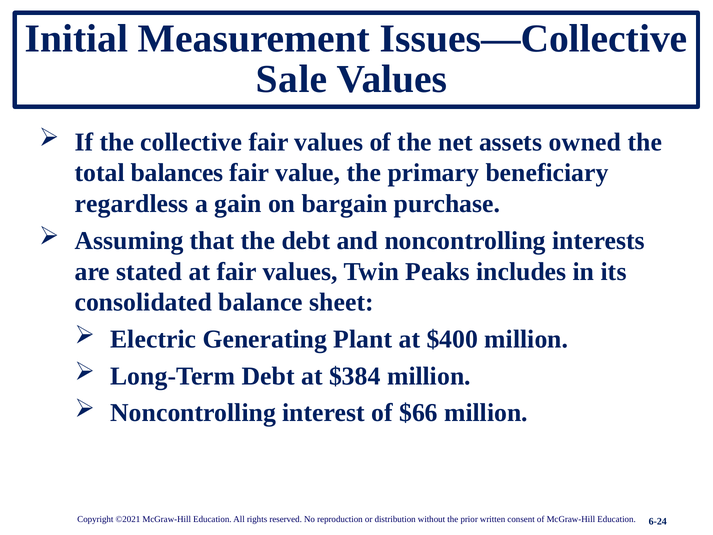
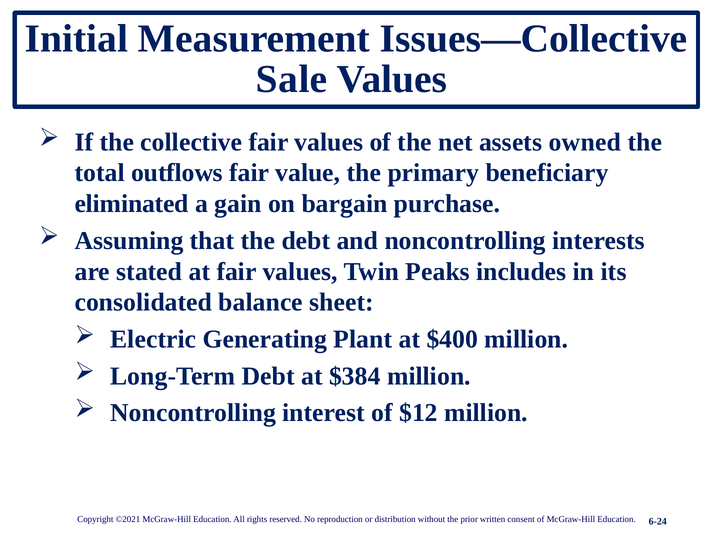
balances: balances -> outflows
regardless: regardless -> eliminated
$66: $66 -> $12
